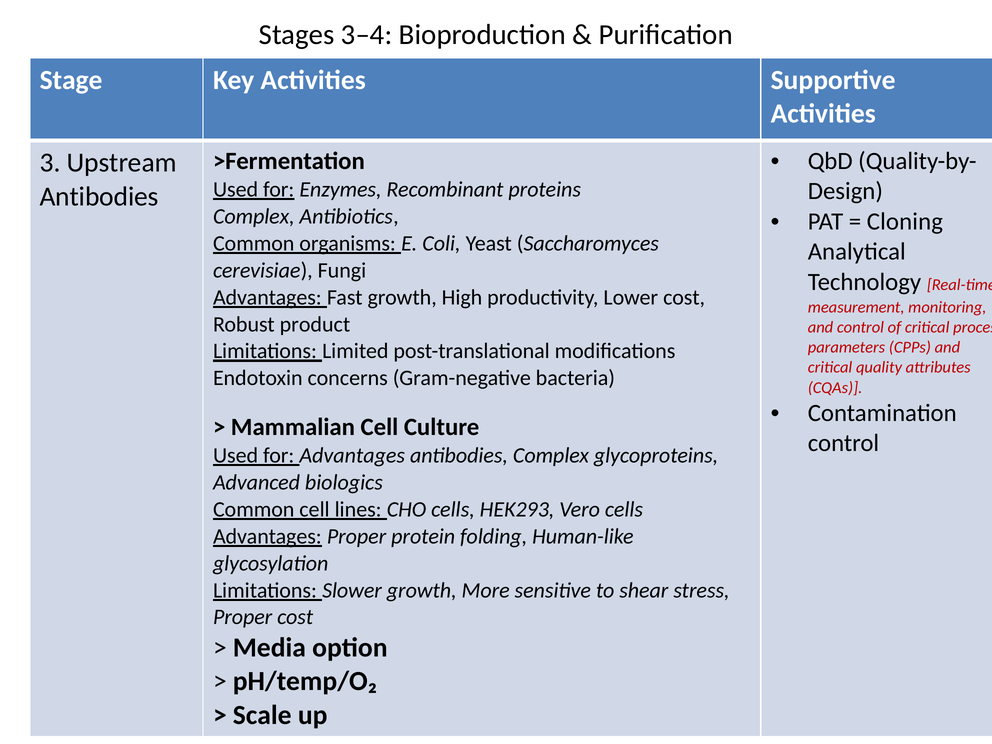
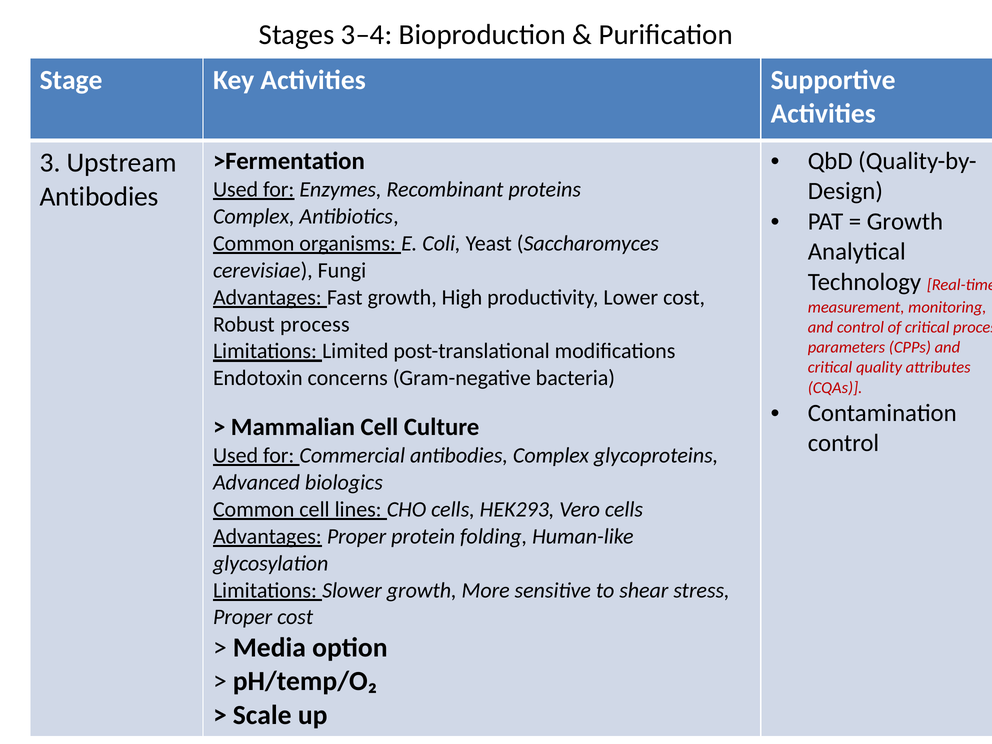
Cloning at (905, 221): Cloning -> Growth
Robust product: product -> process
for Advantages: Advantages -> Commercial
